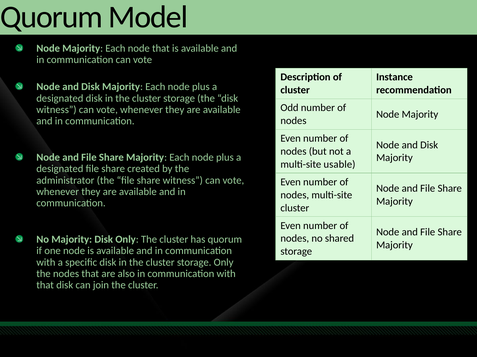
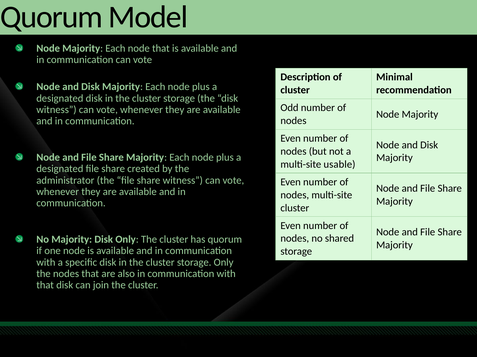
Instance: Instance -> Minimal
